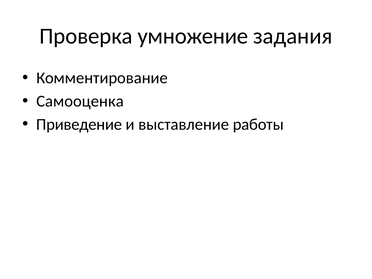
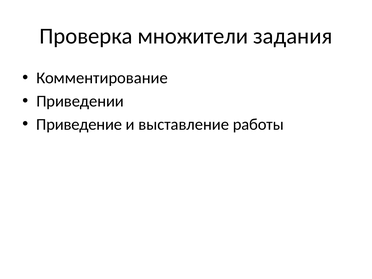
умножение: умножение -> множители
Самооценка: Самооценка -> Приведении
